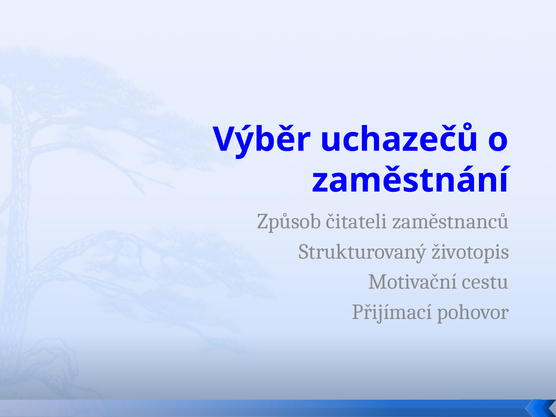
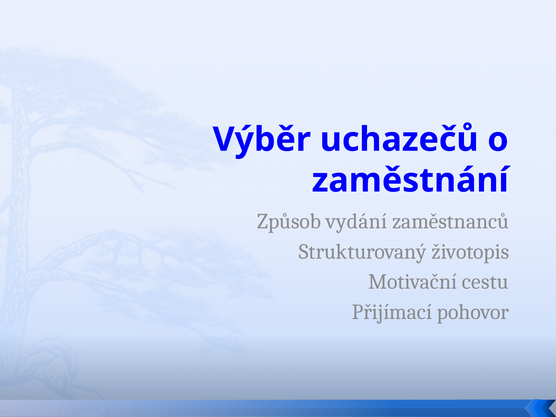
čitateli: čitateli -> vydání
